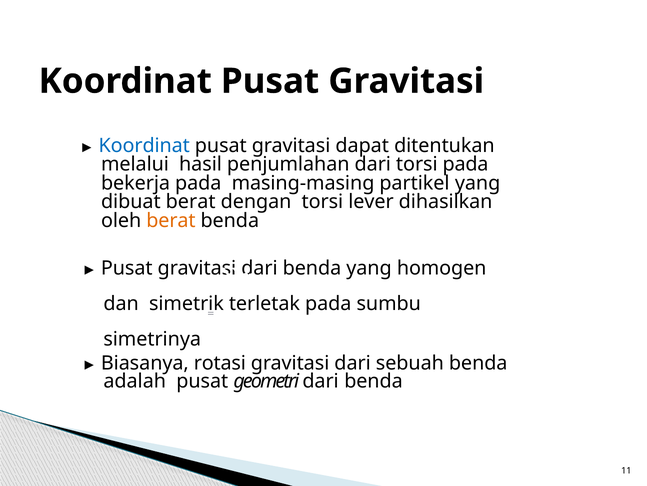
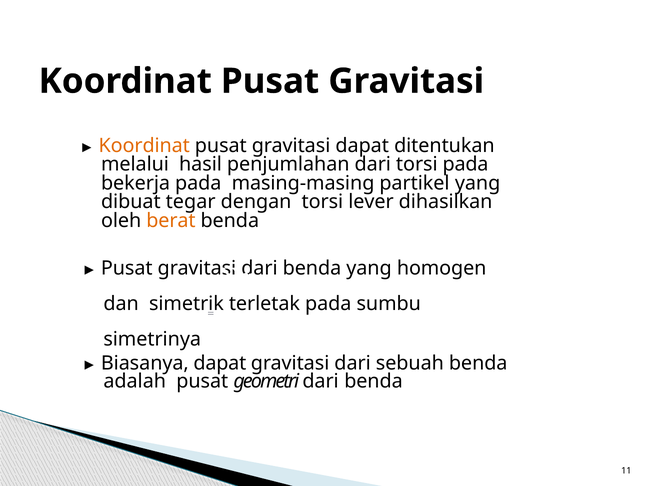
Koordinat at (144, 145) colour: blue -> orange
dibuat berat: berat -> tegar
Biasanya rotasi: rotasi -> dapat
